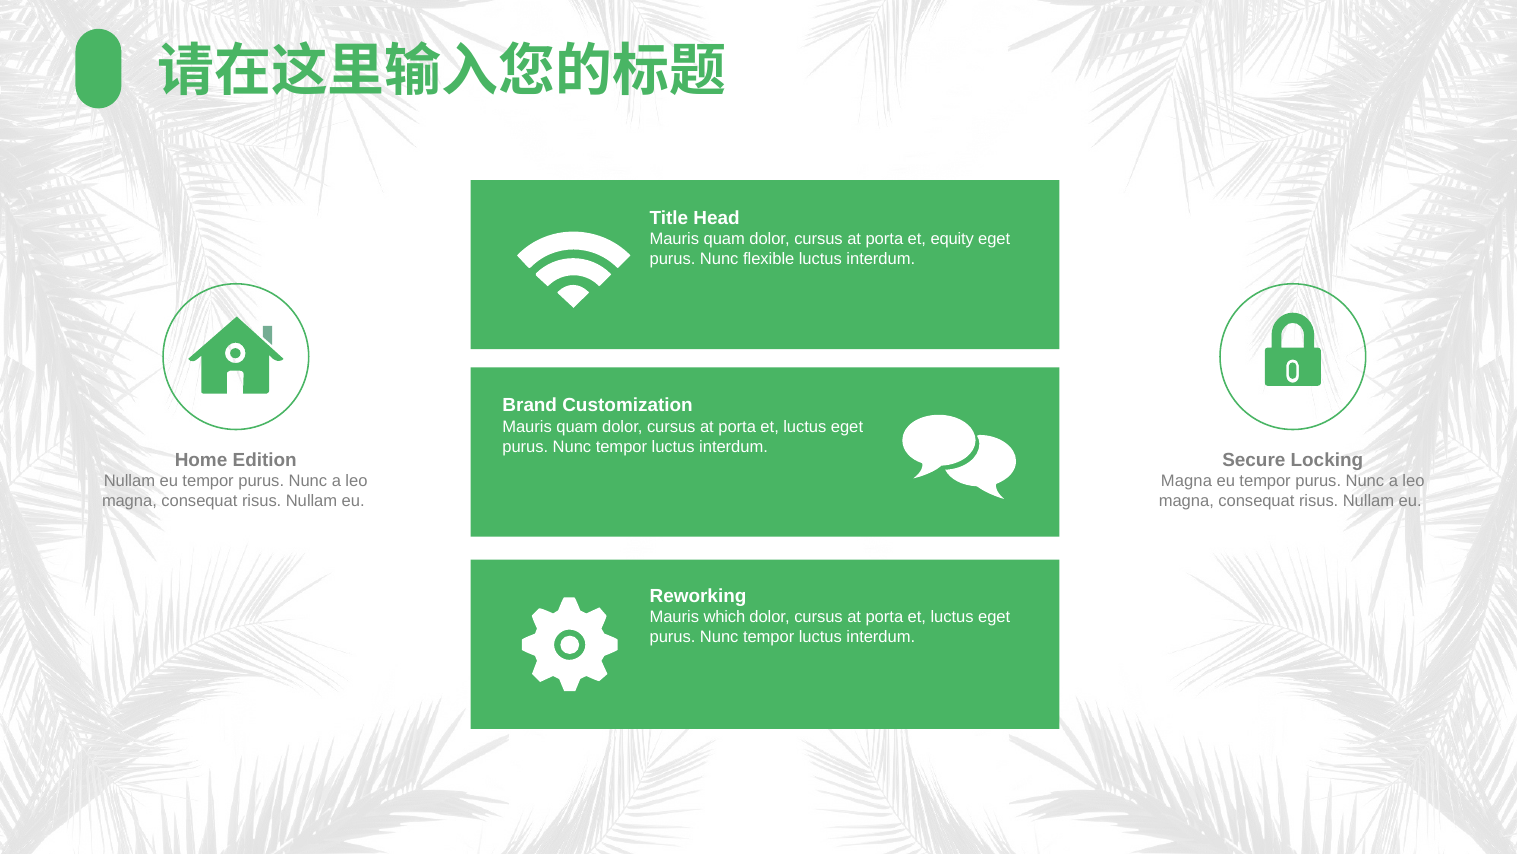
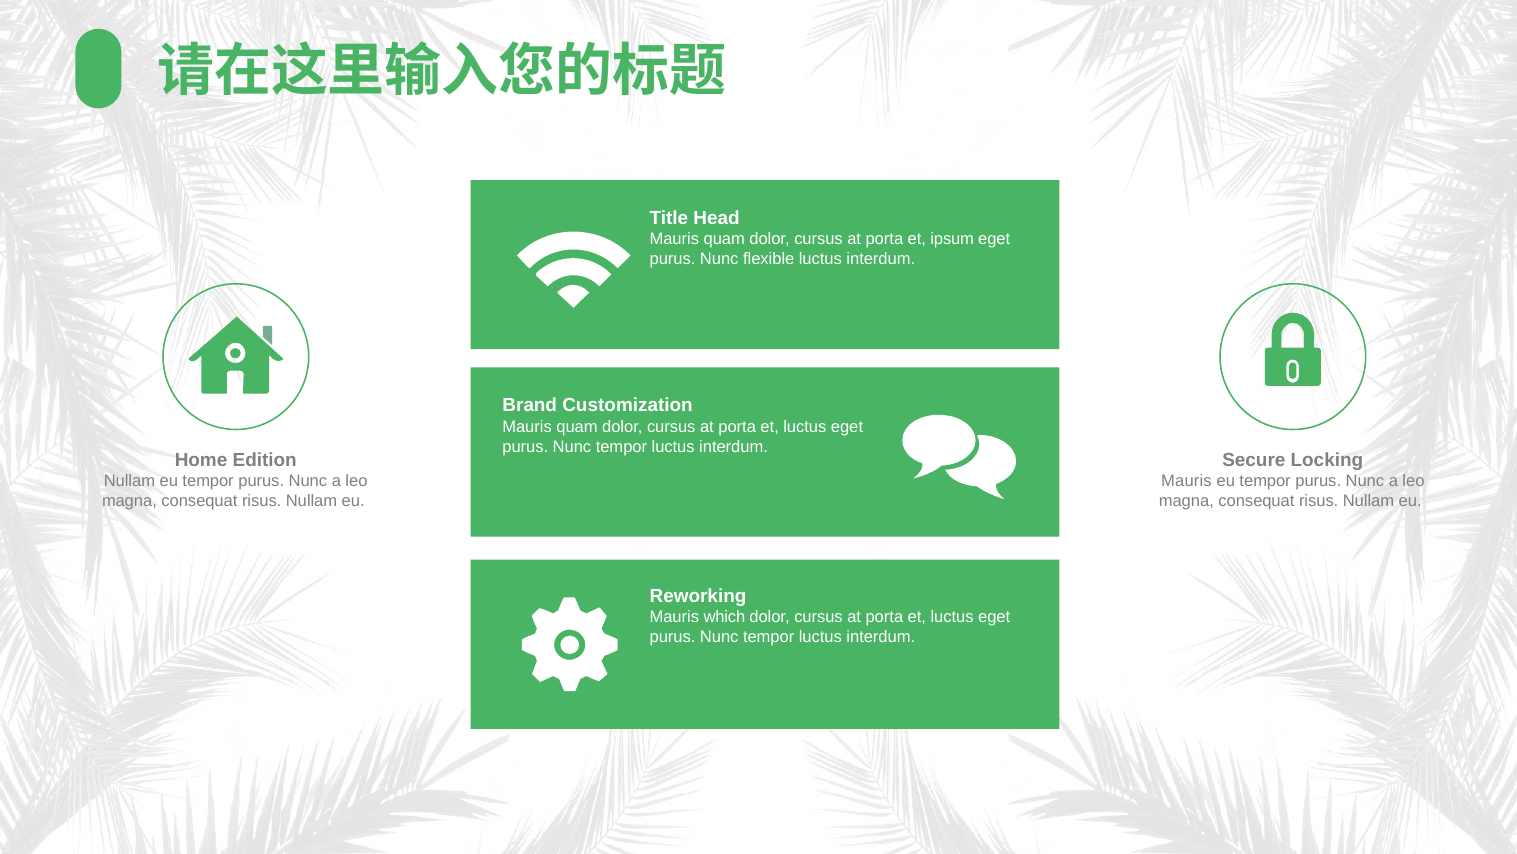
equity: equity -> ipsum
Magna at (1186, 481): Magna -> Mauris
